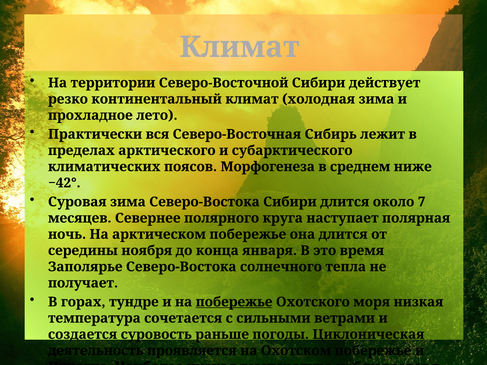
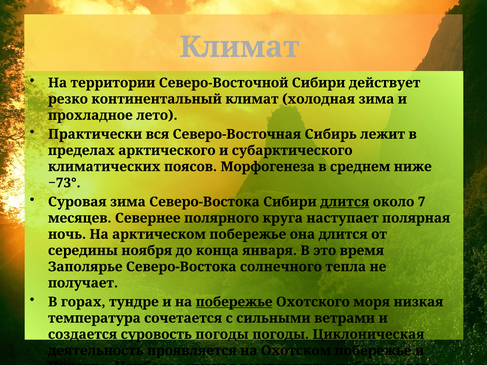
−42°: −42° -> −73°
длится at (345, 202) underline: none -> present
суровость раньше: раньше -> погоды
